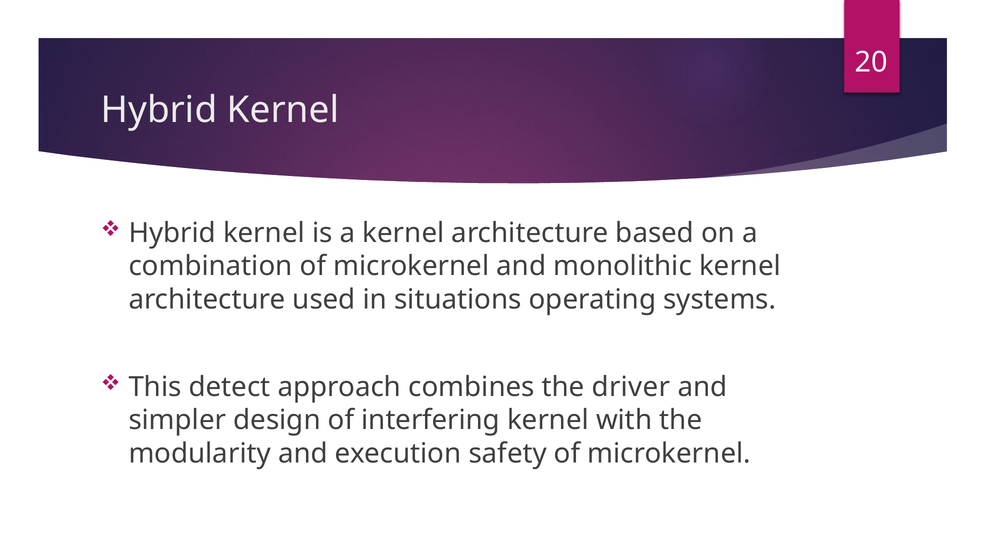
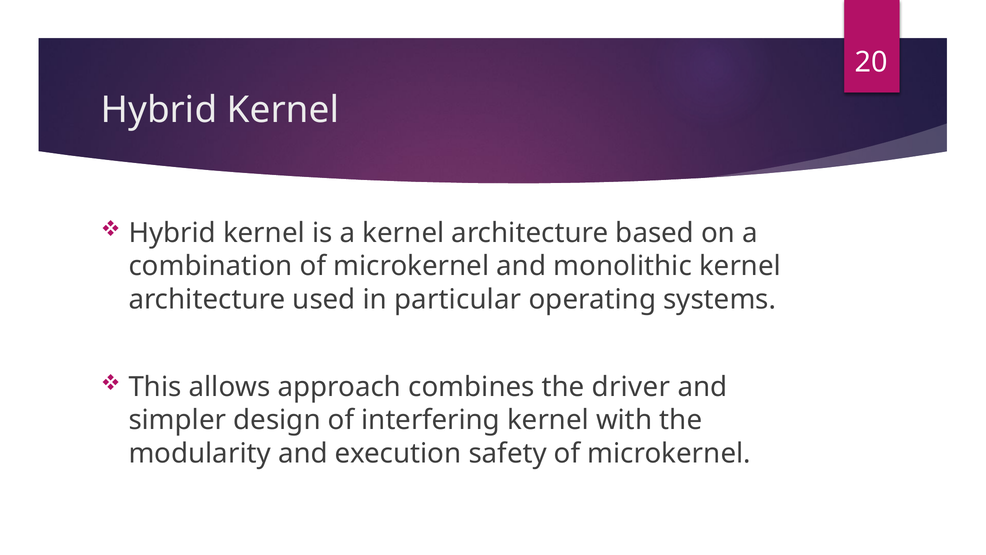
situations: situations -> particular
detect: detect -> allows
